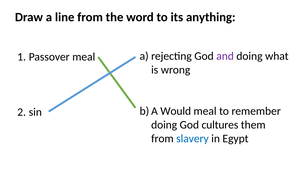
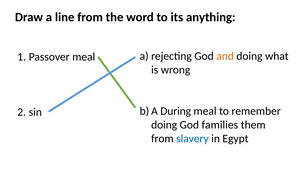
and colour: purple -> orange
Would: Would -> During
cultures: cultures -> families
